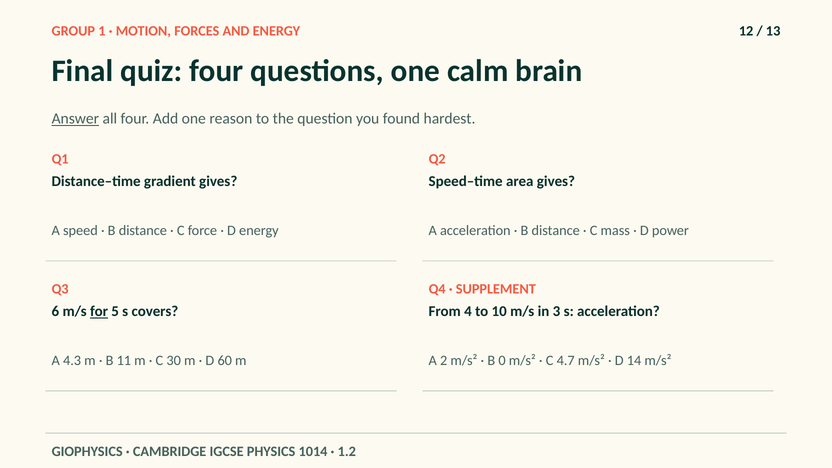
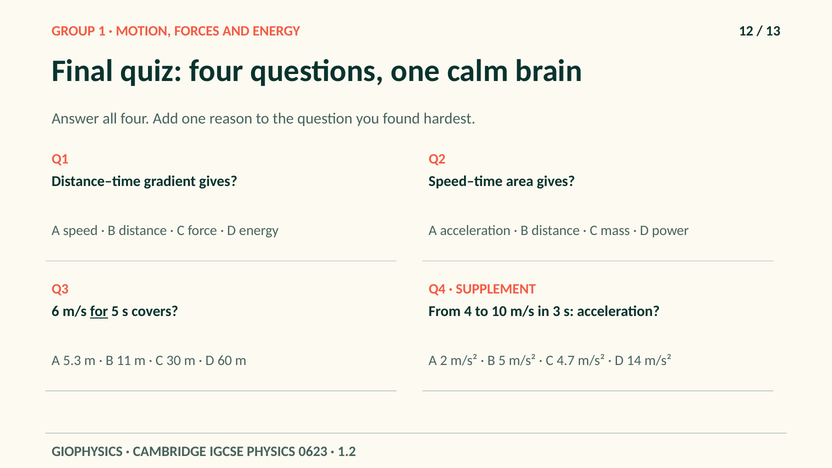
Answer underline: present -> none
4.3: 4.3 -> 5.3
B 0: 0 -> 5
1014: 1014 -> 0623
